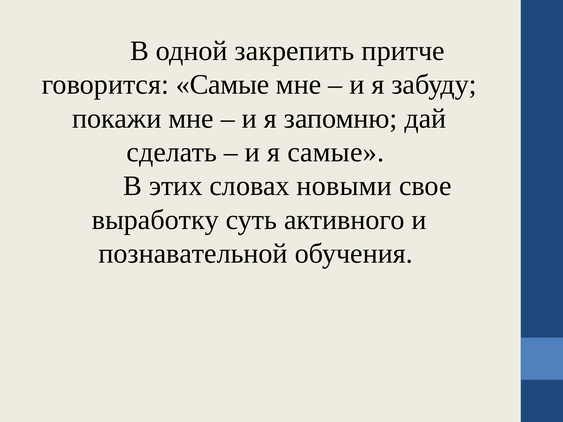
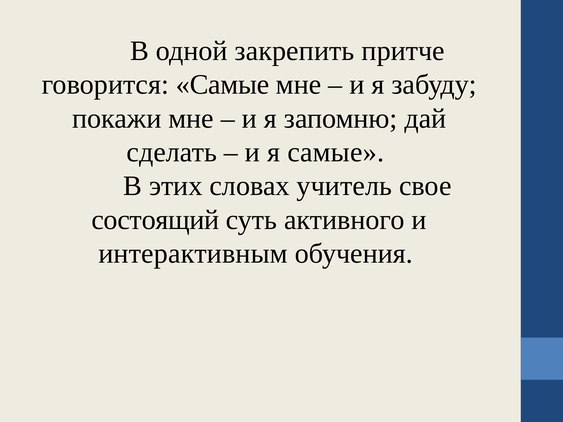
новыми: новыми -> учитель
выработку: выработку -> состоящий
познавательной: познавательной -> интерактивным
